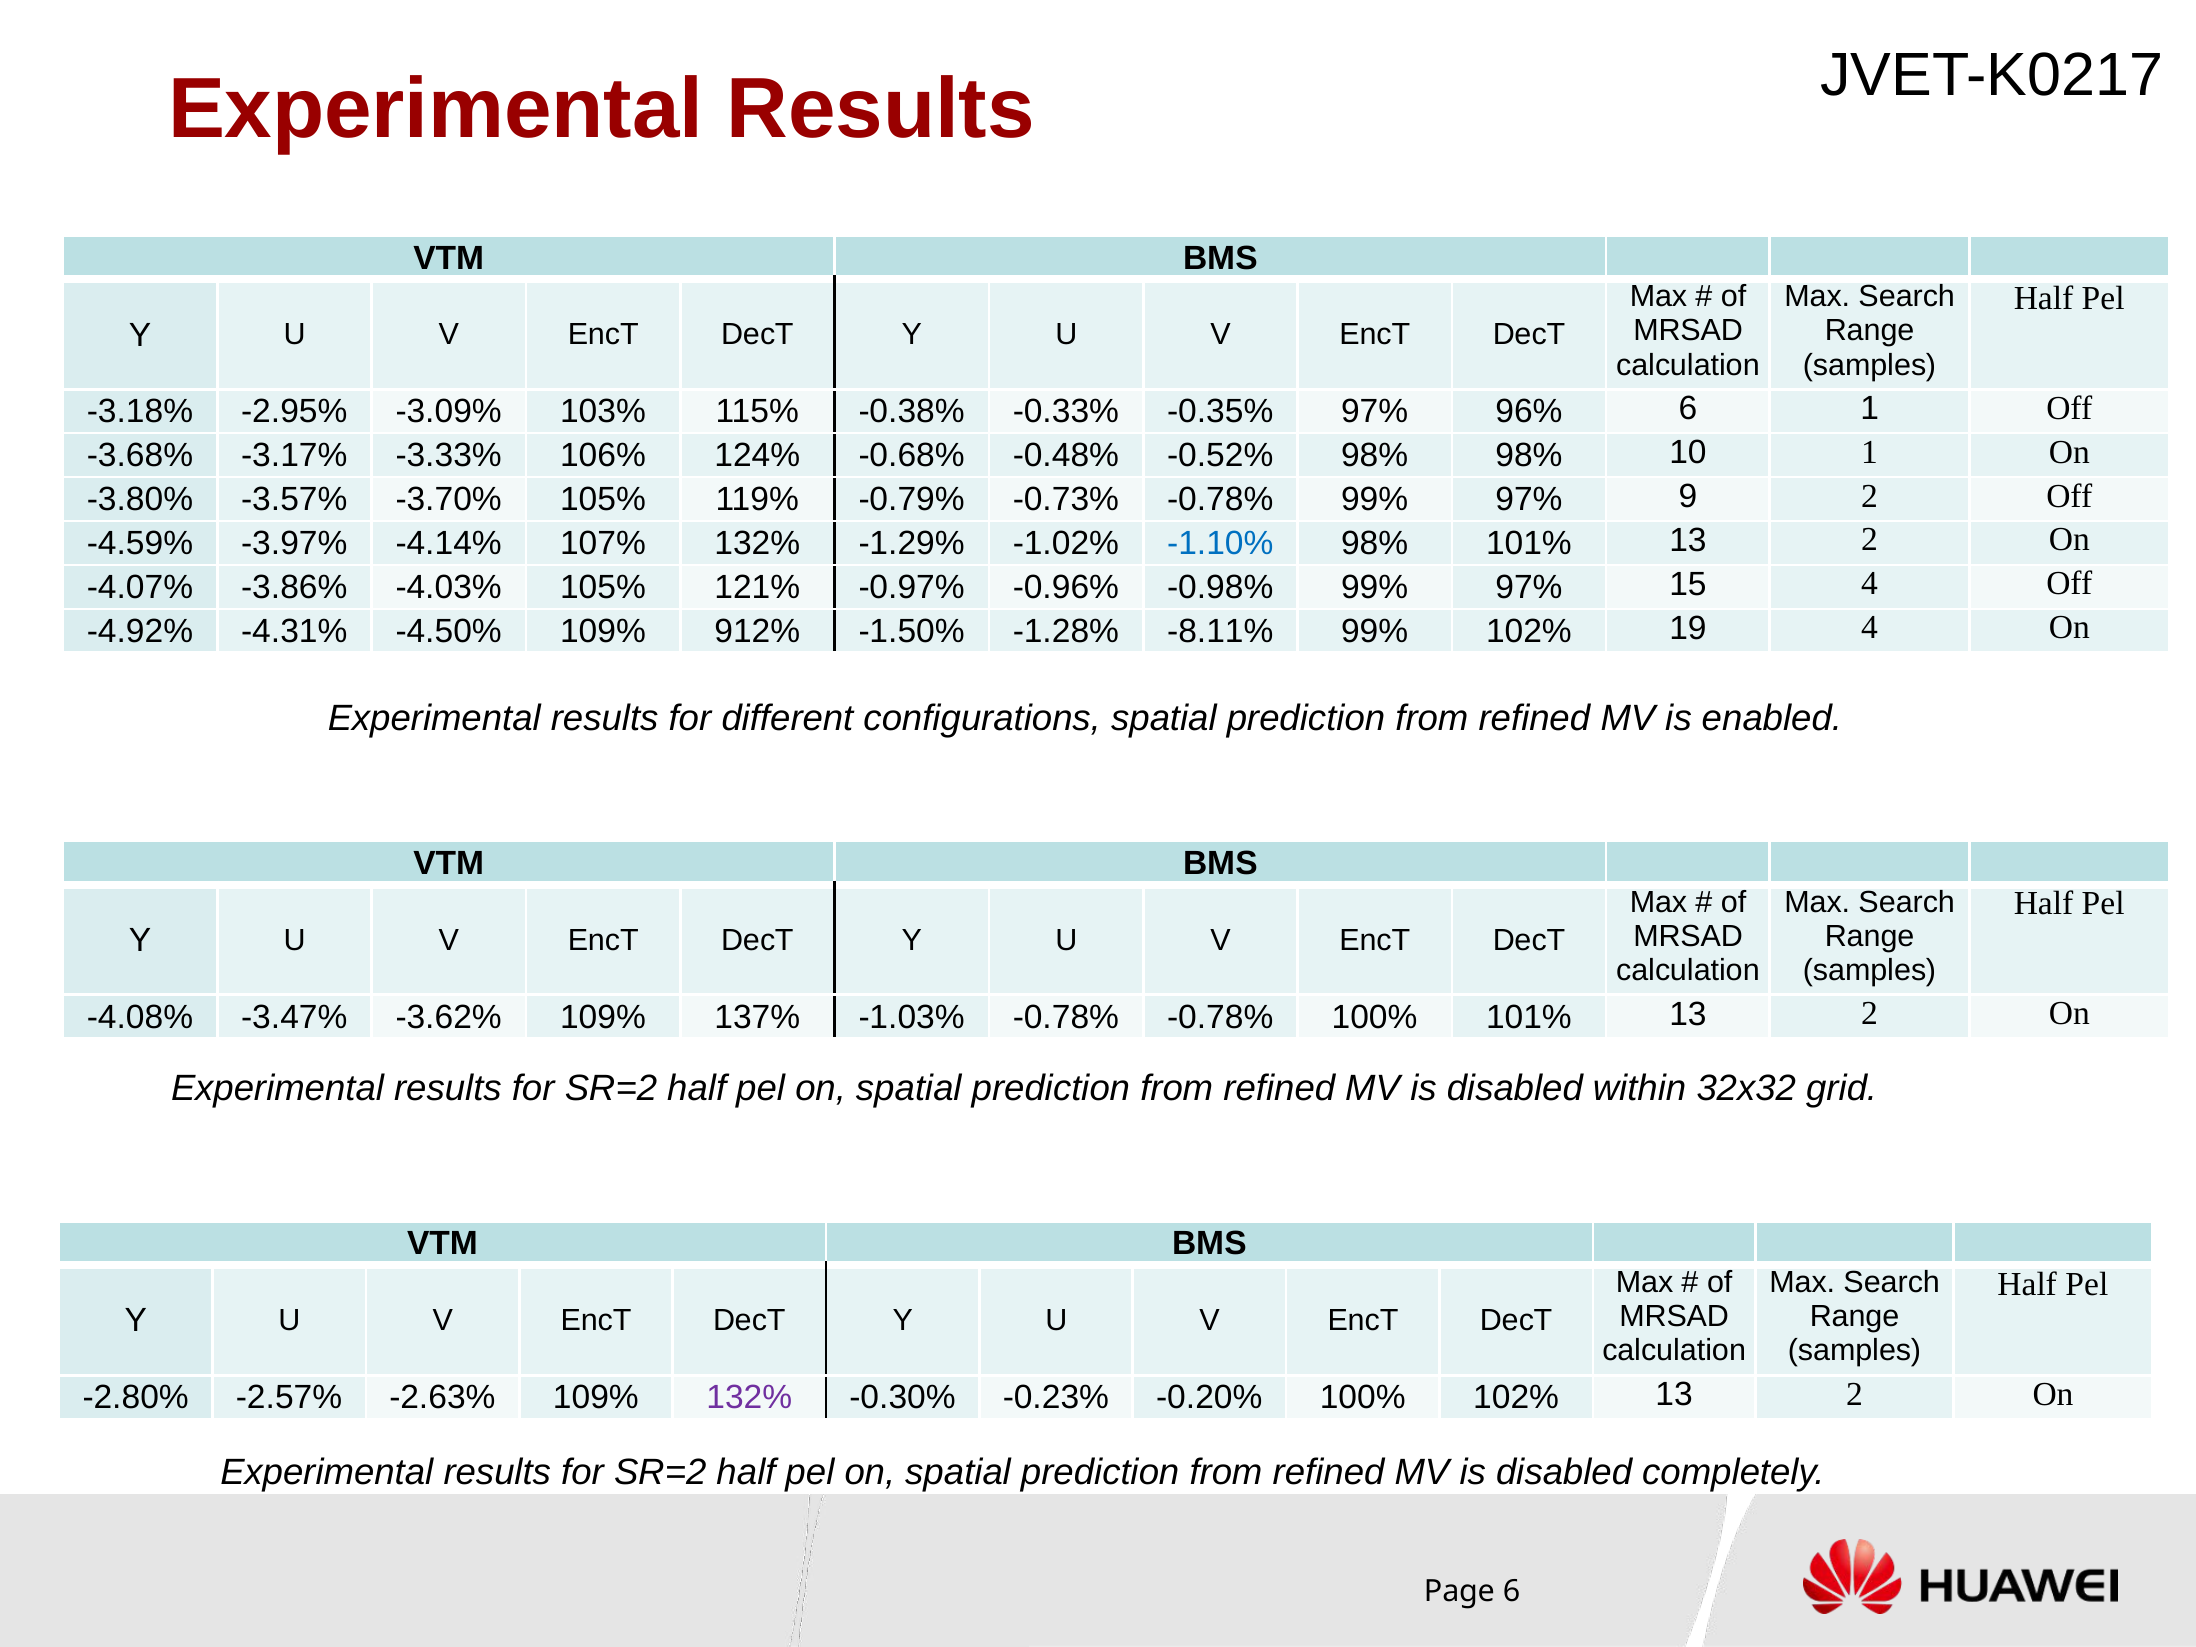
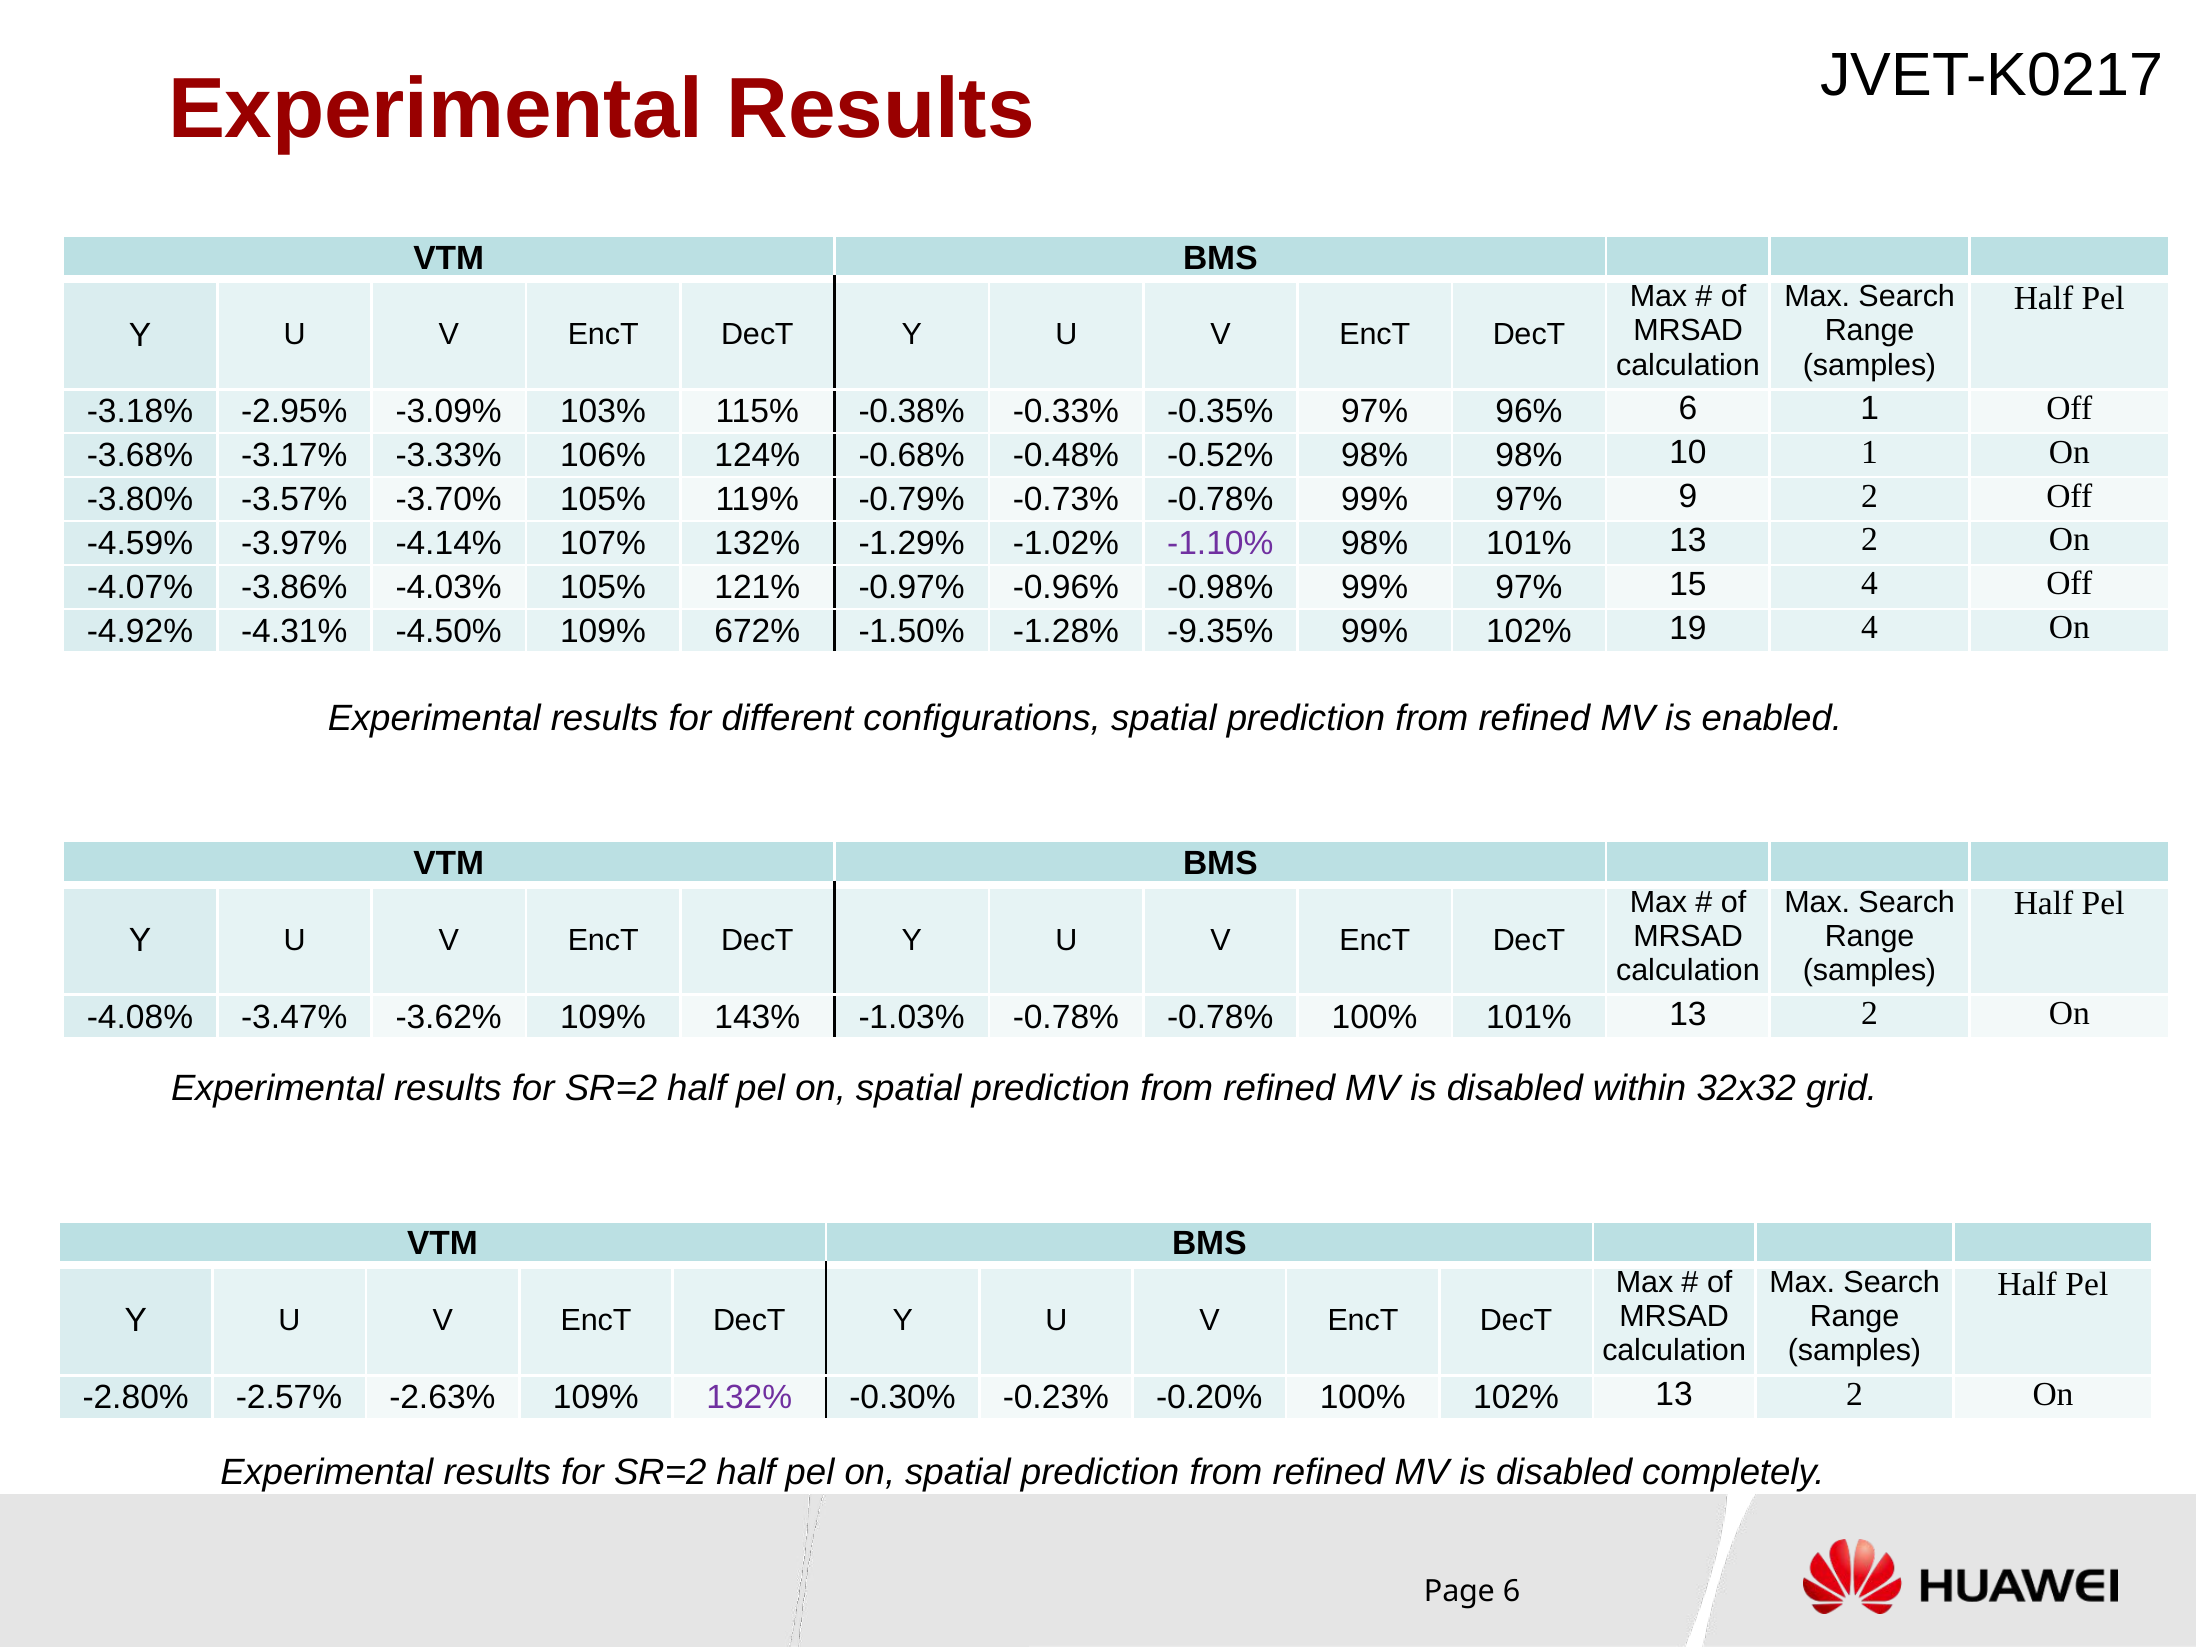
-1.10% colour: blue -> purple
912%: 912% -> 672%
-8.11%: -8.11% -> -9.35%
137%: 137% -> 143%
